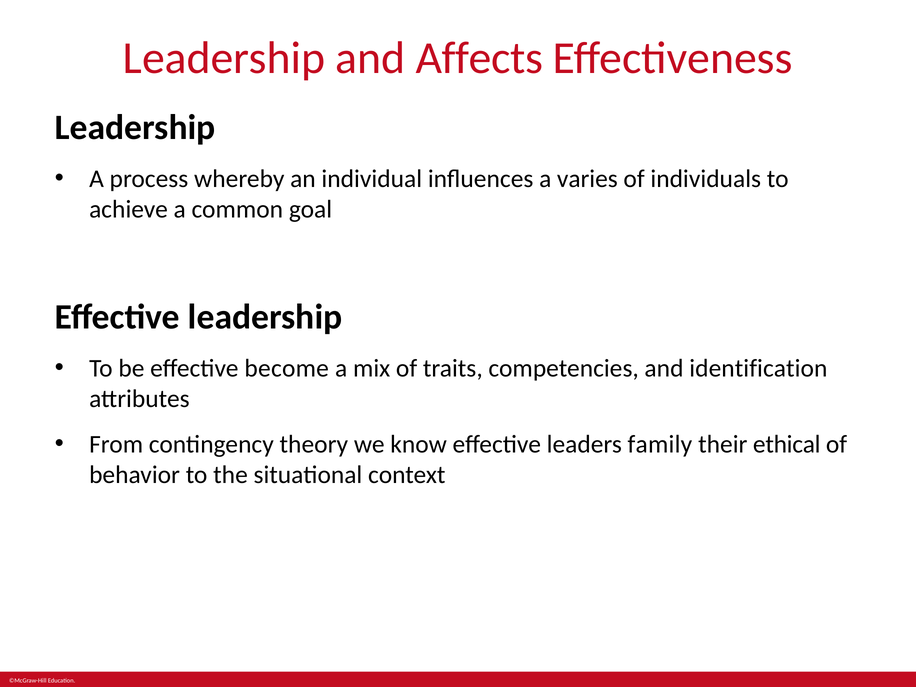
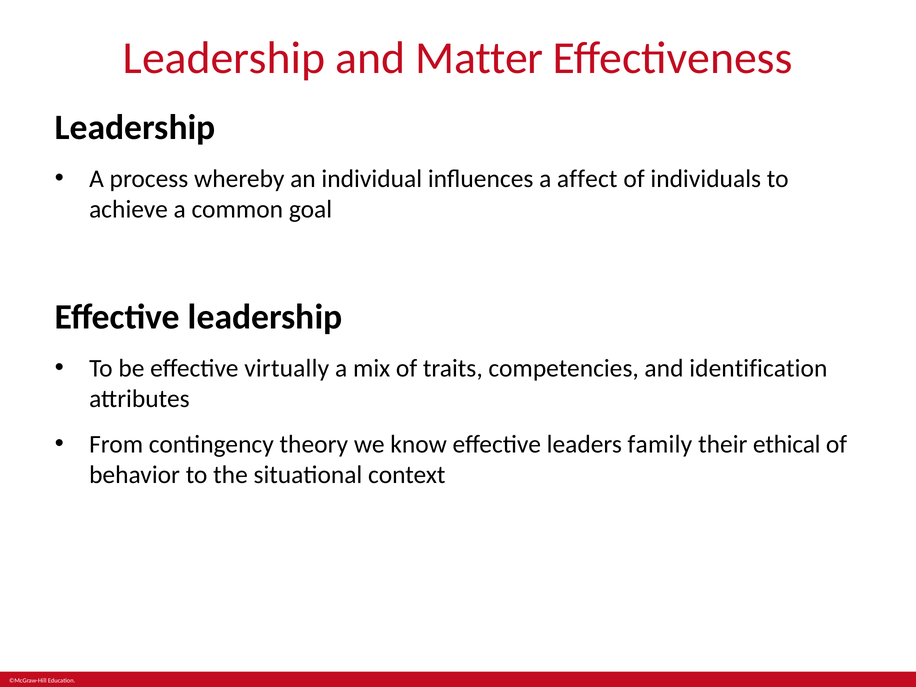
Affects: Affects -> Matter
varies: varies -> affect
become: become -> virtually
